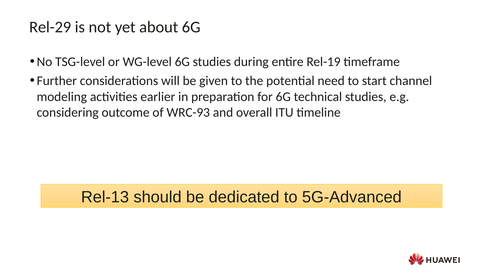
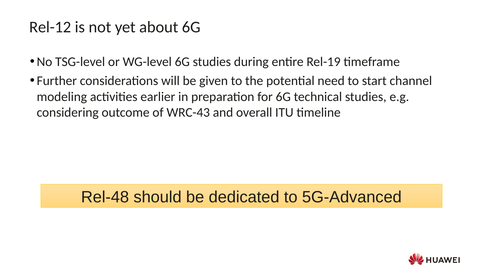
Rel-29: Rel-29 -> Rel-12
WRC-93: WRC-93 -> WRC-43
Rel-13: Rel-13 -> Rel-48
